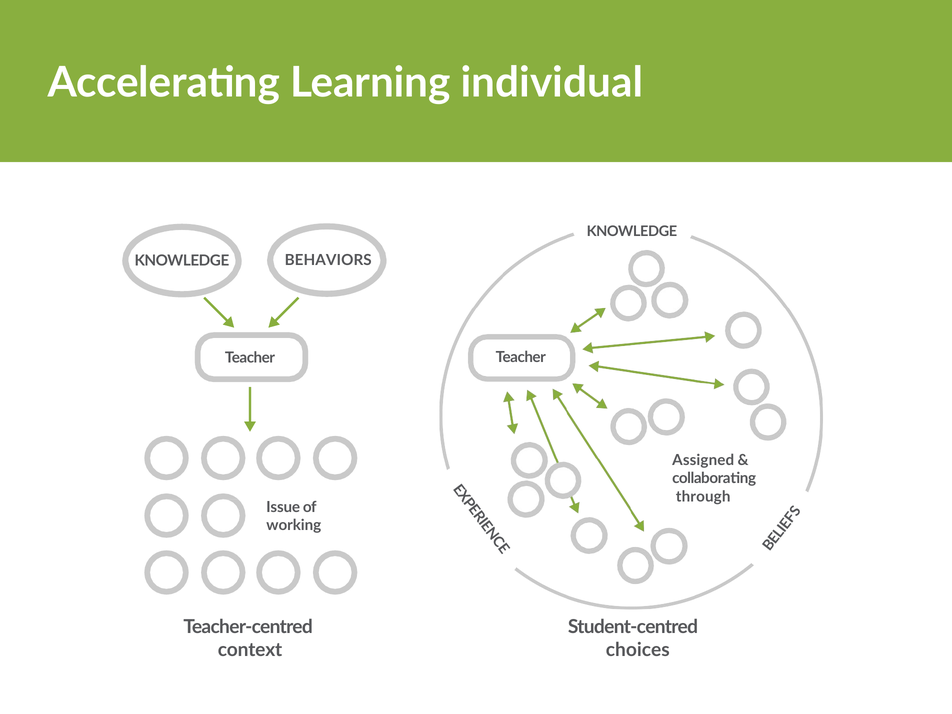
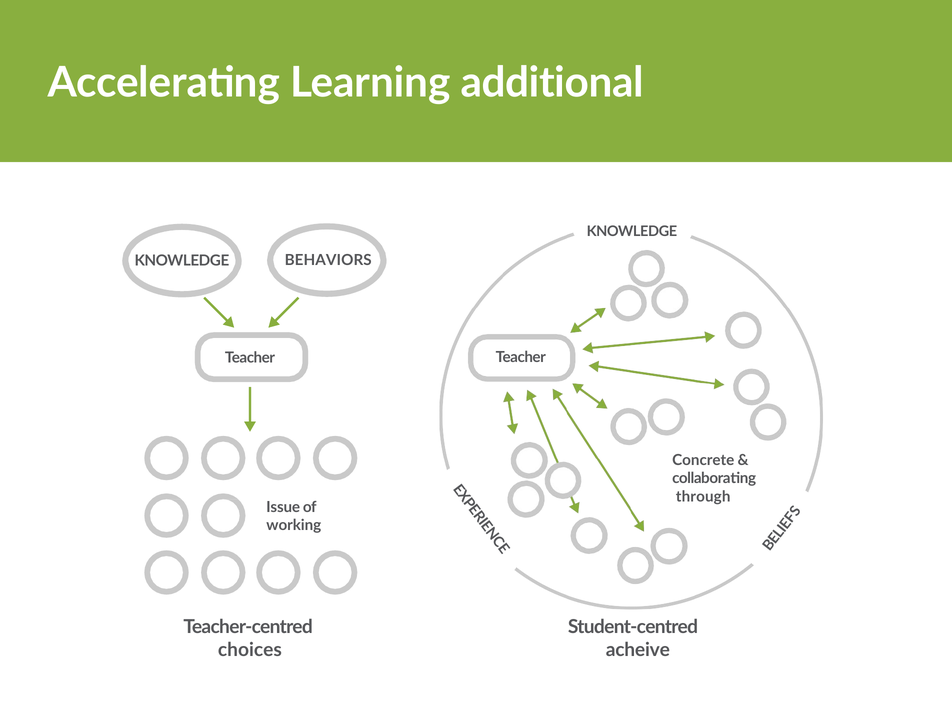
individual: individual -> additional
Assigned: Assigned -> Concrete
context: context -> choices
choices: choices -> acheive
